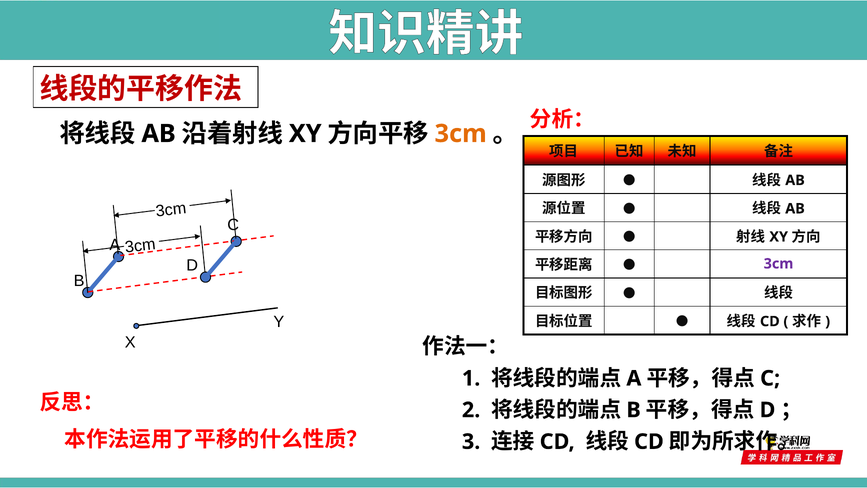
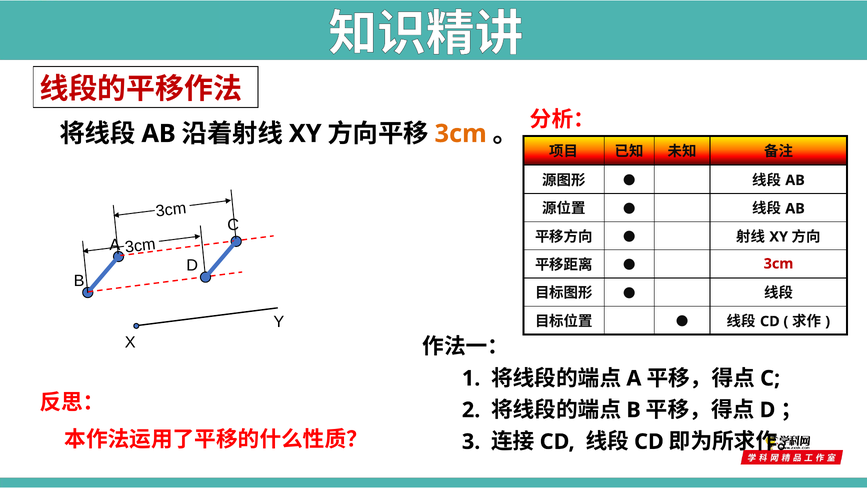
3cm at (779, 264) colour: purple -> red
